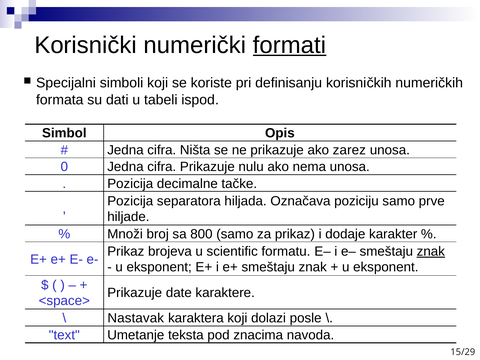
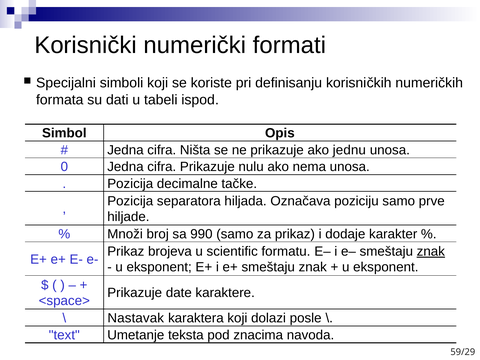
formati underline: present -> none
zarez: zarez -> jednu
800: 800 -> 990
15/29: 15/29 -> 59/29
